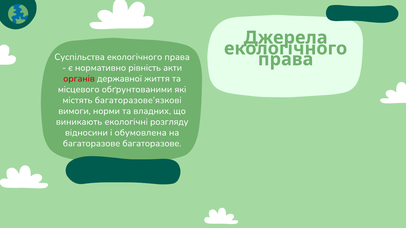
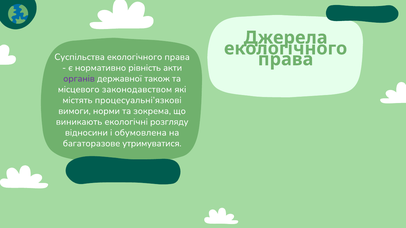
органів colour: red -> purple
життя: життя -> також
обґрунтованими: обґрунтованими -> законодавством
багаторазове’язкові: багаторазове’язкові -> процесуальні’язкові
владних: владних -> зокрема
багаторазове багаторазове: багаторазове -> утримуватися
